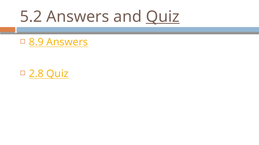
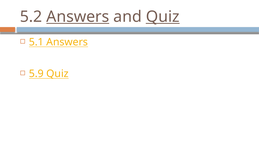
Answers at (78, 17) underline: none -> present
8.9: 8.9 -> 5.1
2.8: 2.8 -> 5.9
